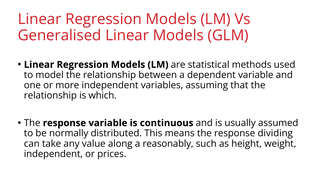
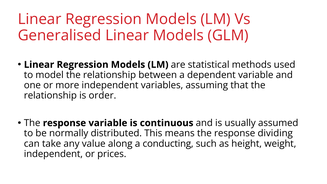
which: which -> order
reasonably: reasonably -> conducting
